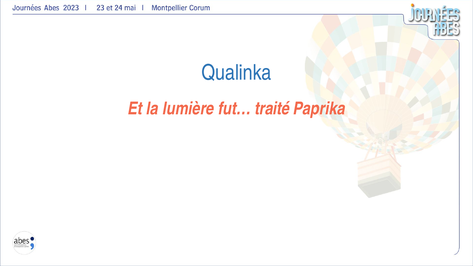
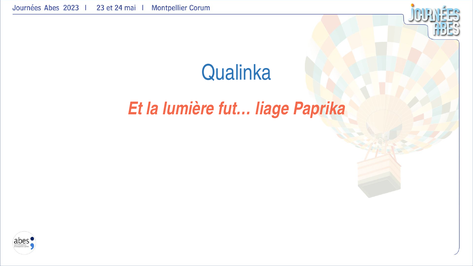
traité: traité -> liage
